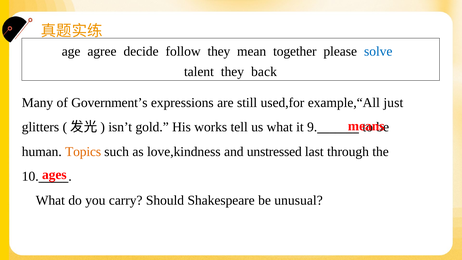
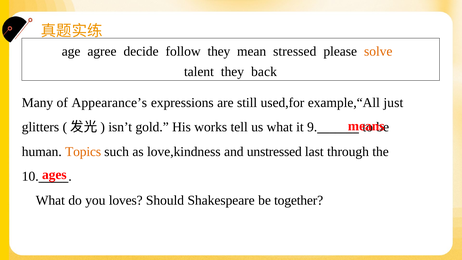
together: together -> stressed
solve colour: blue -> orange
Government’s: Government’s -> Appearance’s
carry: carry -> loves
unusual: unusual -> together
